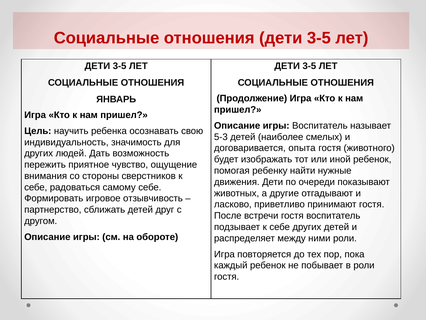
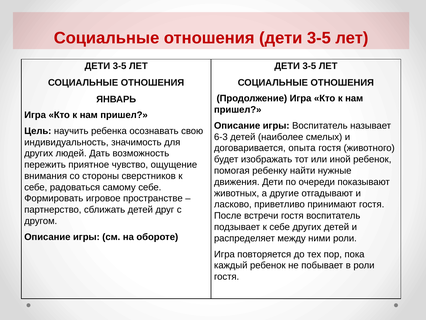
5-3: 5-3 -> 6-3
отзывчивость: отзывчивость -> пространстве
